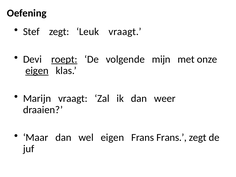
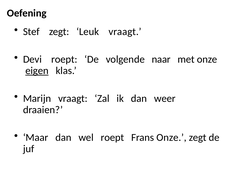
roept at (64, 59) underline: present -> none
mijn: mijn -> naar
wel eigen: eigen -> roept
Frans Frans: Frans -> Onze
